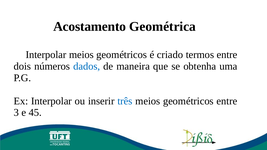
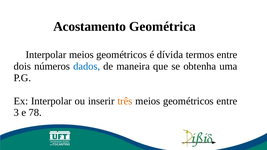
criado: criado -> dívida
três colour: blue -> orange
45: 45 -> 78
